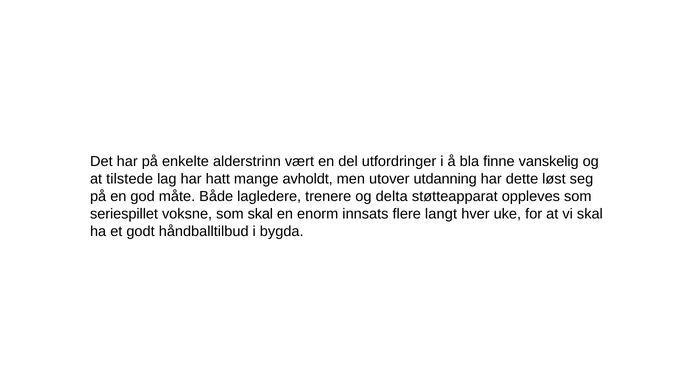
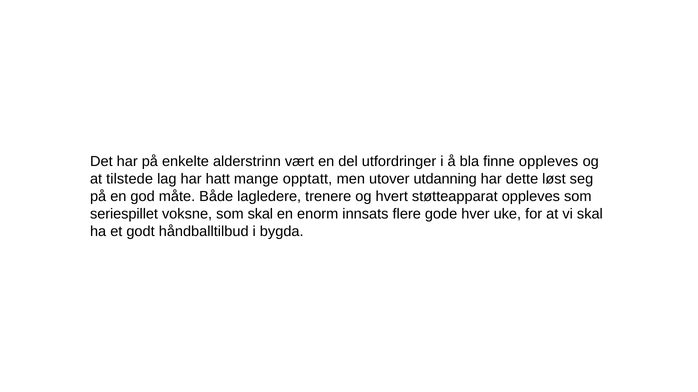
finne vanskelig: vanskelig -> oppleves
avholdt: avholdt -> opptatt
delta: delta -> hvert
langt: langt -> gode
